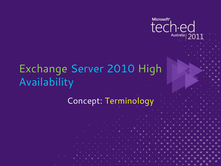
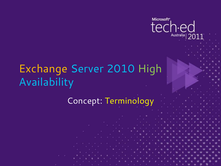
Exchange colour: light green -> yellow
